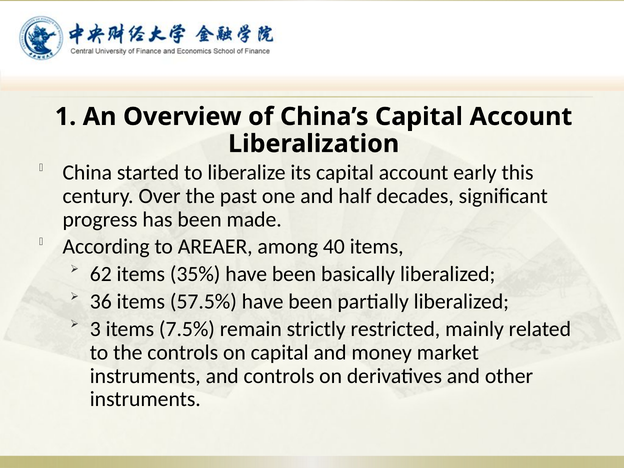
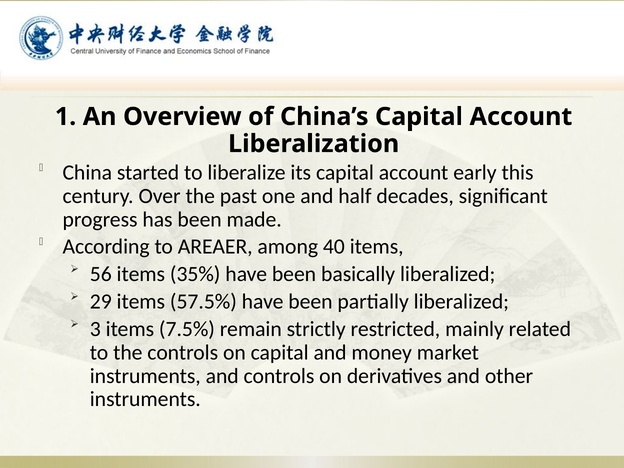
62: 62 -> 56
36: 36 -> 29
